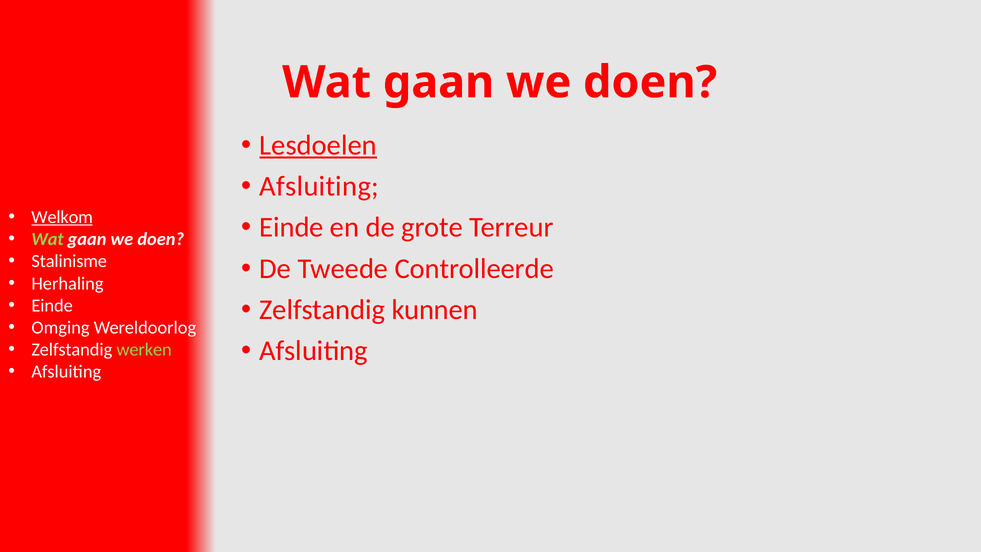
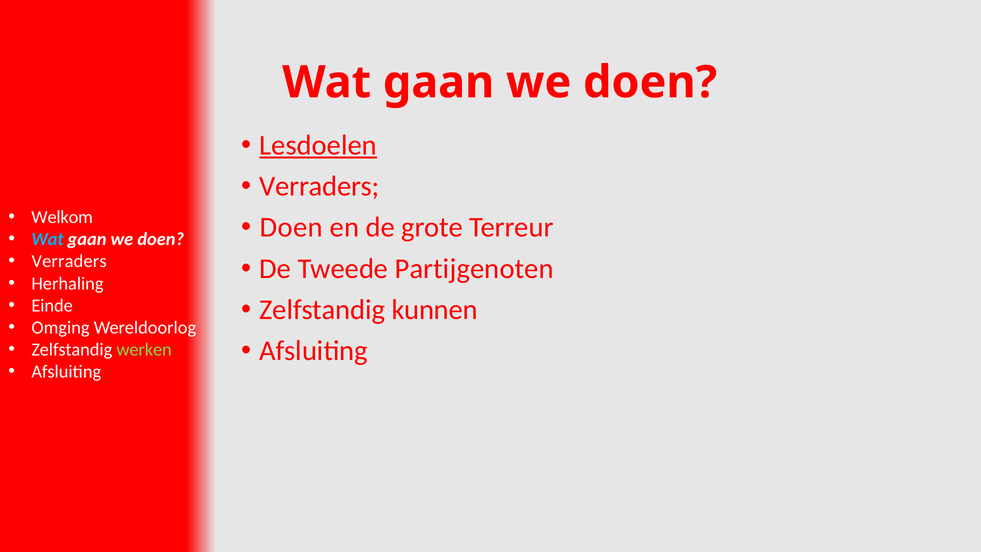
Afsluiting at (319, 186): Afsluiting -> Verraders
Welkom underline: present -> none
Einde at (292, 227): Einde -> Doen
Wat at (48, 239) colour: light green -> light blue
Stalinisme at (69, 261): Stalinisme -> Verraders
Controlleerde: Controlleerde -> Partijgenoten
